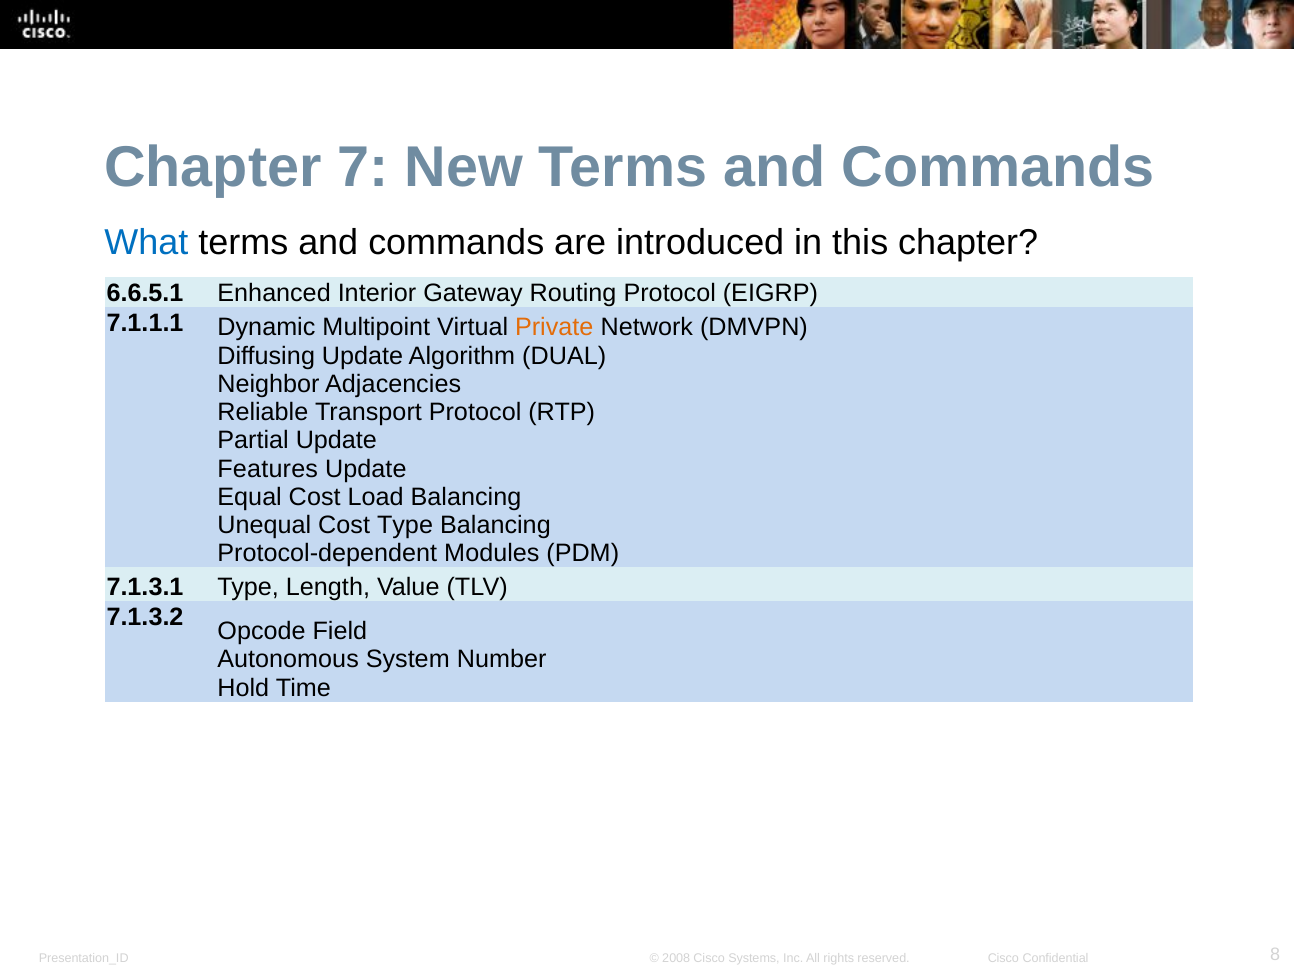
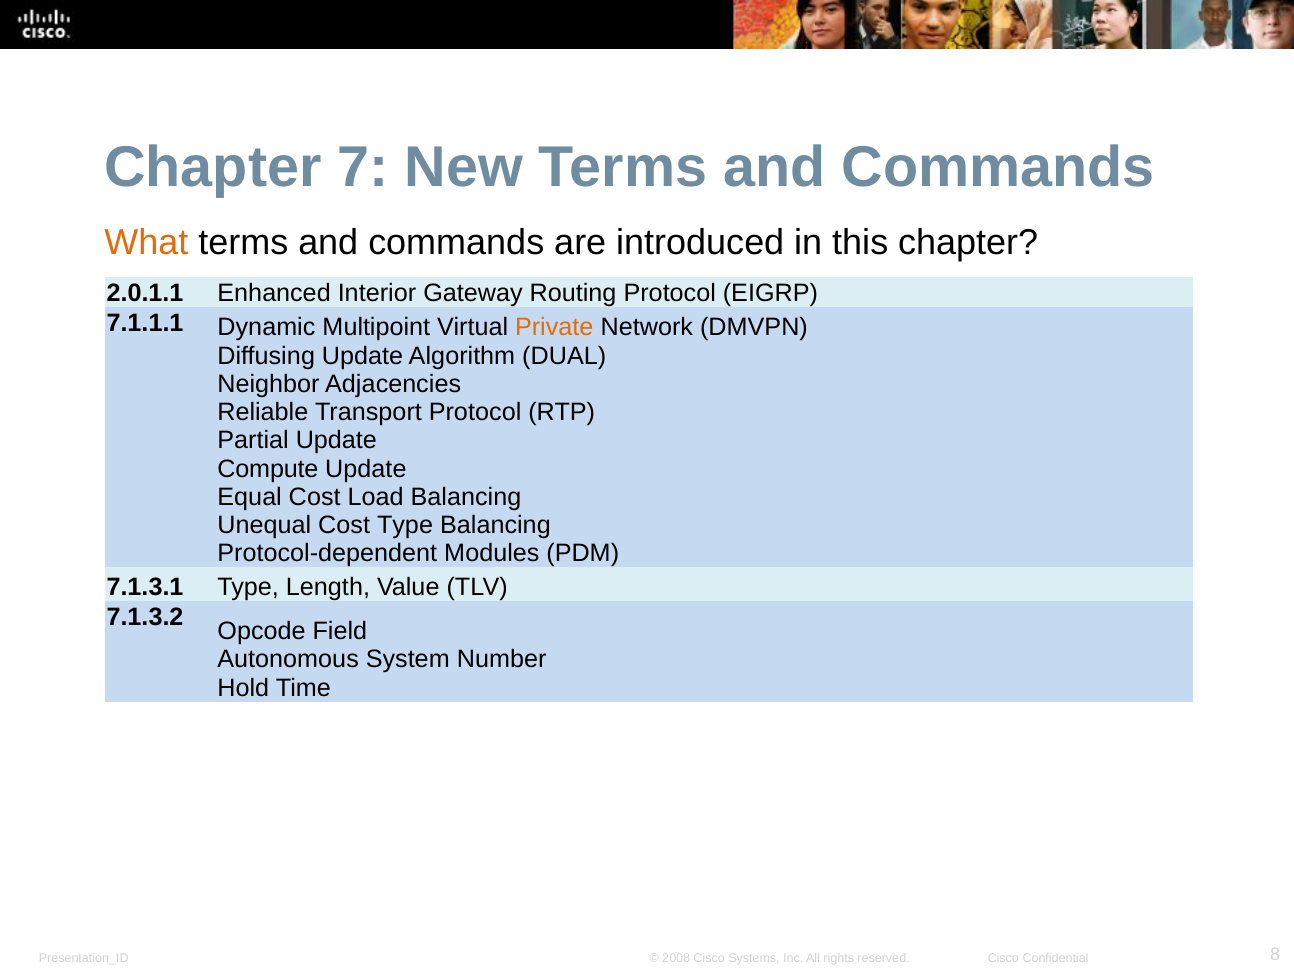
What colour: blue -> orange
6.6.5.1: 6.6.5.1 -> 2.0.1.1
Features: Features -> Compute
